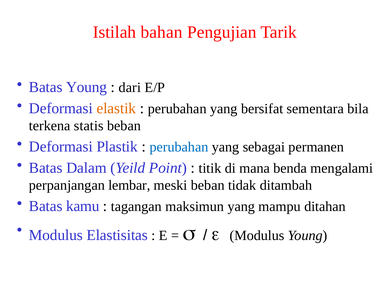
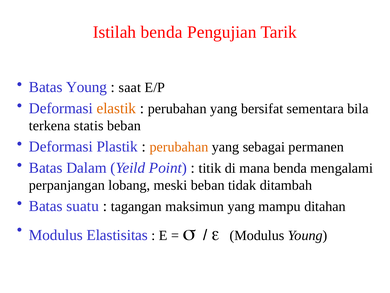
Istilah bahan: bahan -> benda
dari: dari -> saat
perubahan at (179, 147) colour: blue -> orange
lembar: lembar -> lobang
kamu: kamu -> suatu
